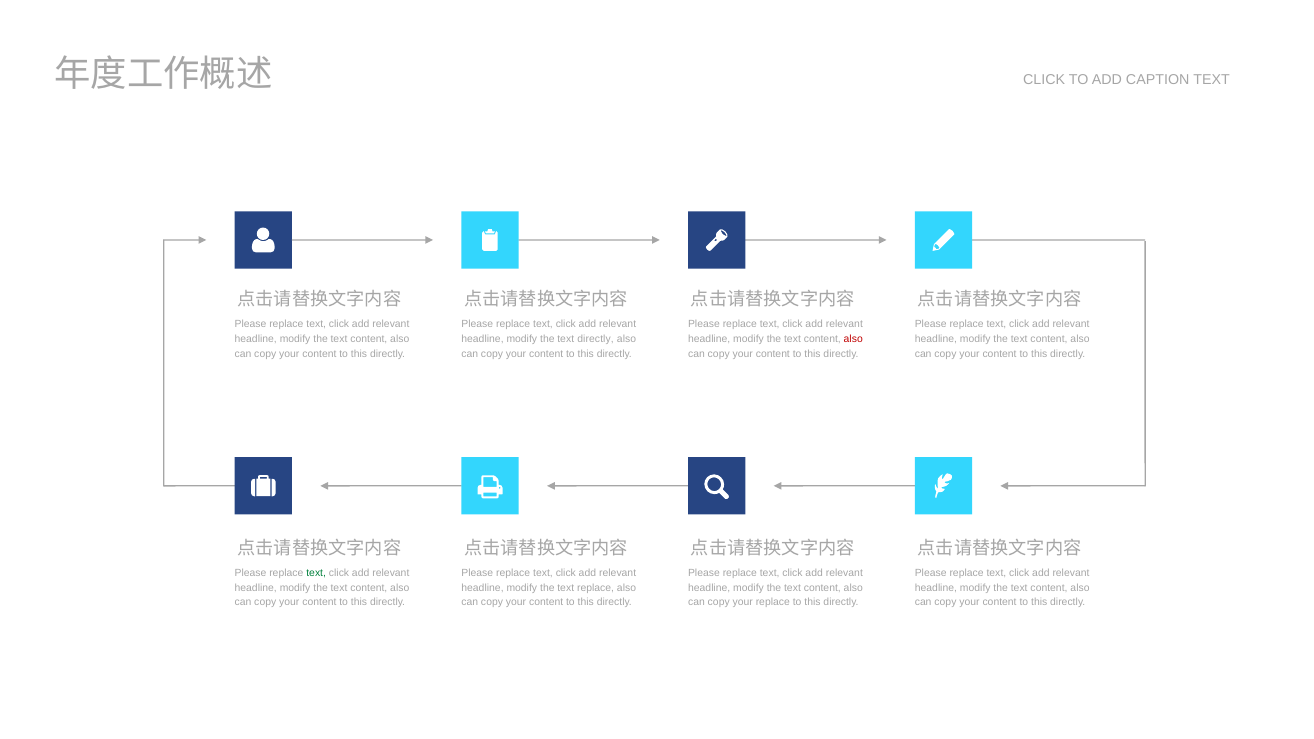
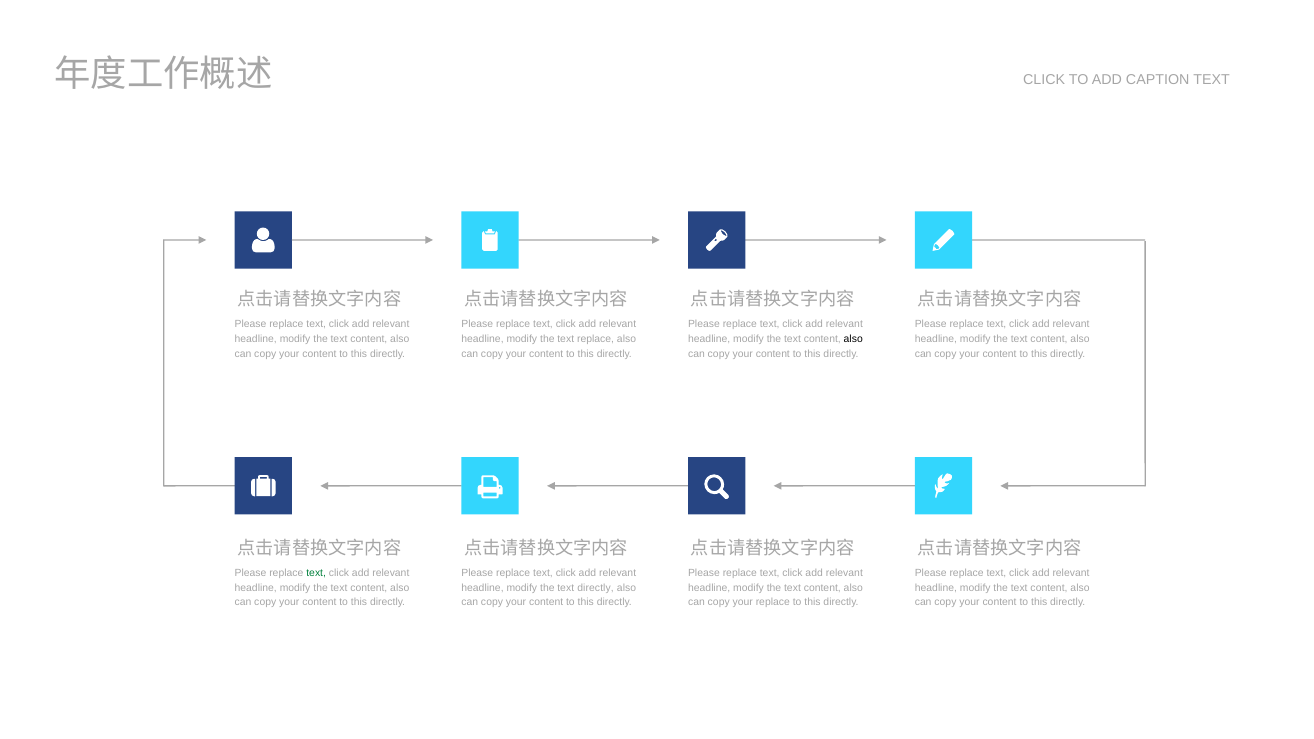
text directly: directly -> replace
also at (853, 339) colour: red -> black
text replace: replace -> directly
